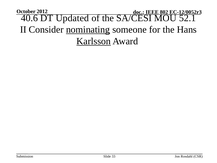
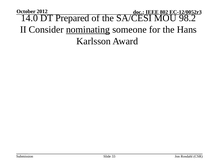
40.6: 40.6 -> 14.0
Updated: Updated -> Prepared
52.1: 52.1 -> 98.2
Karlsson underline: present -> none
